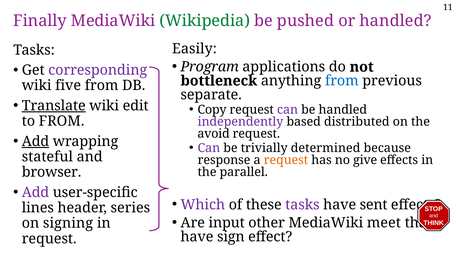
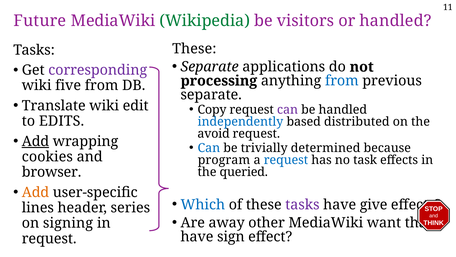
Finally: Finally -> Future
pushed: pushed -> visitors
Easily at (194, 49): Easily -> These
Program at (210, 67): Program -> Separate
bottleneck: bottleneck -> processing
Translate underline: present -> none
to FROM: FROM -> EDITS
independently colour: purple -> blue
Can at (209, 148) colour: purple -> blue
stateful: stateful -> cookies
response: response -> program
request at (286, 160) colour: orange -> blue
give: give -> task
parallel: parallel -> queried
Add at (35, 192) colour: purple -> orange
Which colour: purple -> blue
sent: sent -> give
input: input -> away
meet: meet -> want
